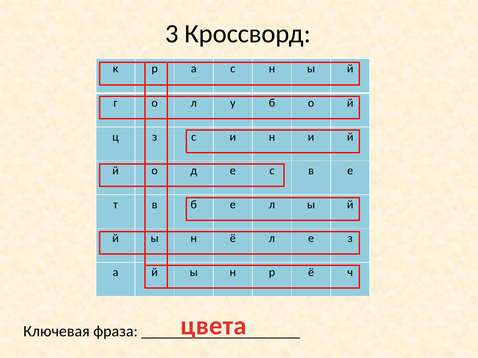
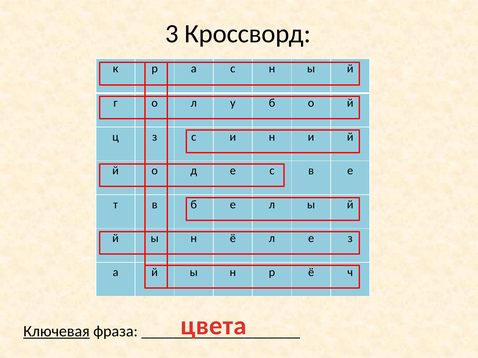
Ключевая underline: none -> present
